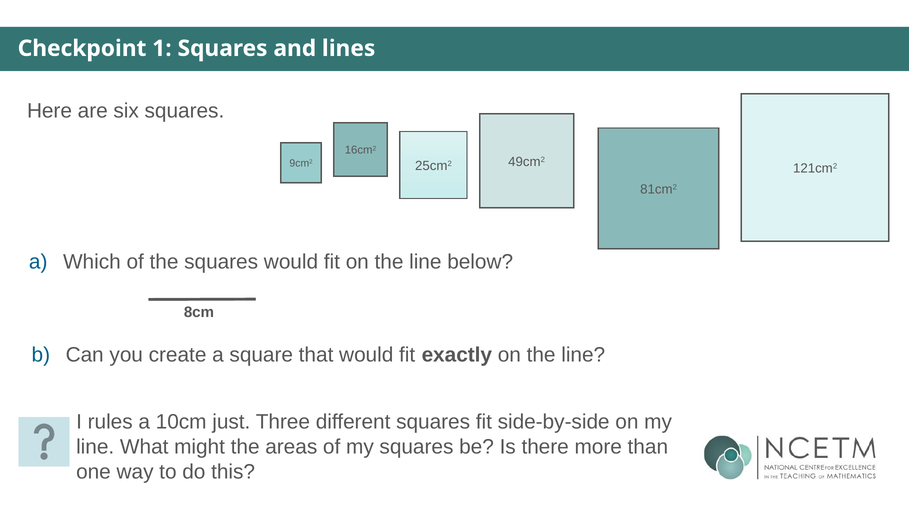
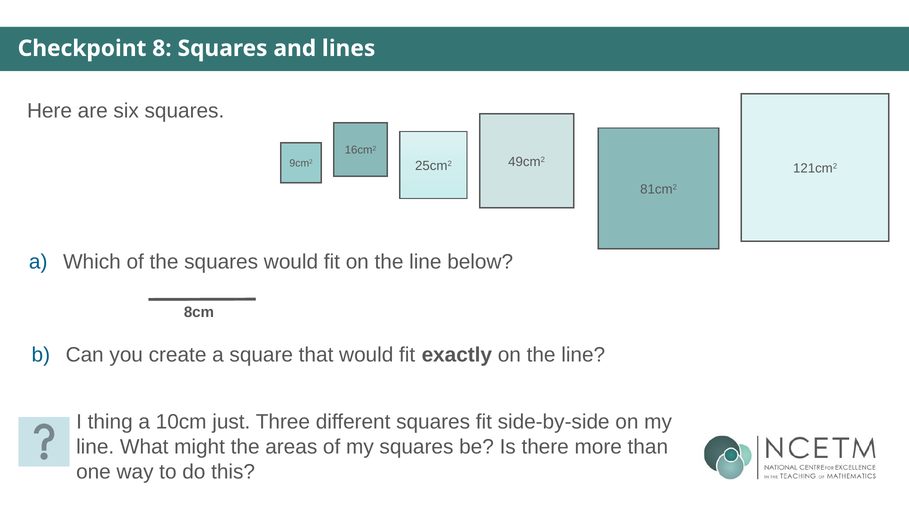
1: 1 -> 8
rules: rules -> thing
